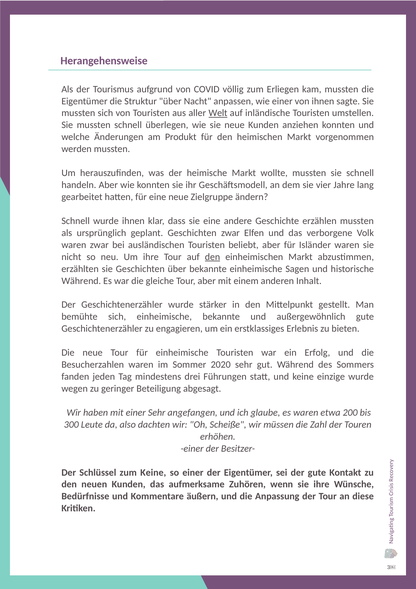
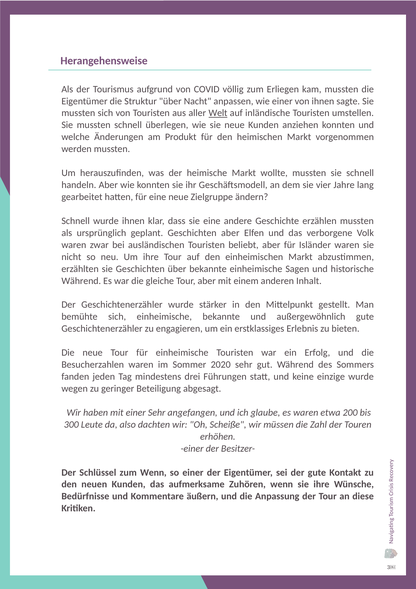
Geschichten zwar: zwar -> aber
den at (212, 257) underline: present -> none
zum Keine: Keine -> Wenn
